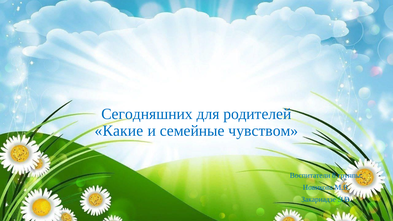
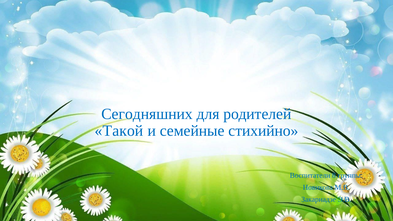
Какие: Какие -> Такой
чувством: чувством -> стихийно
